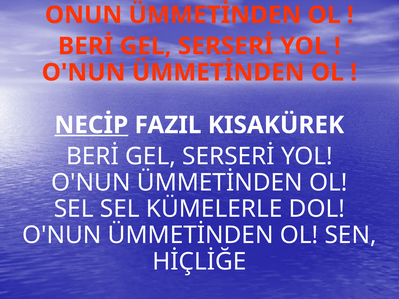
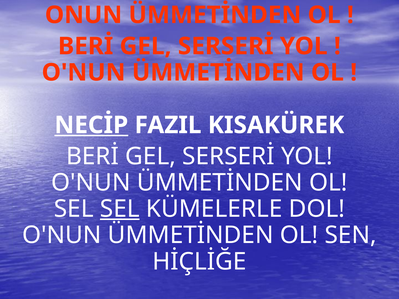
SEL at (120, 209) underline: none -> present
